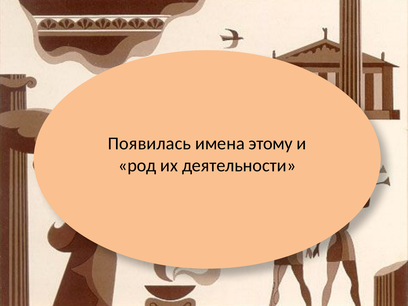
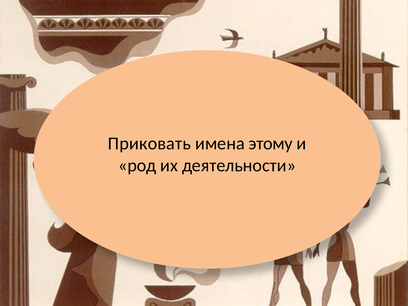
Появилась: Появилась -> Приковать
